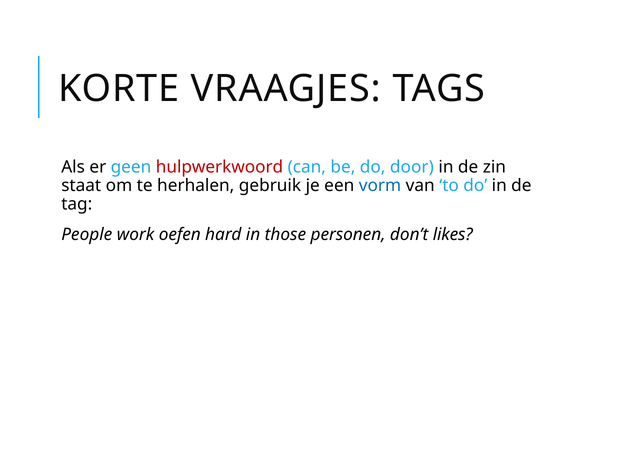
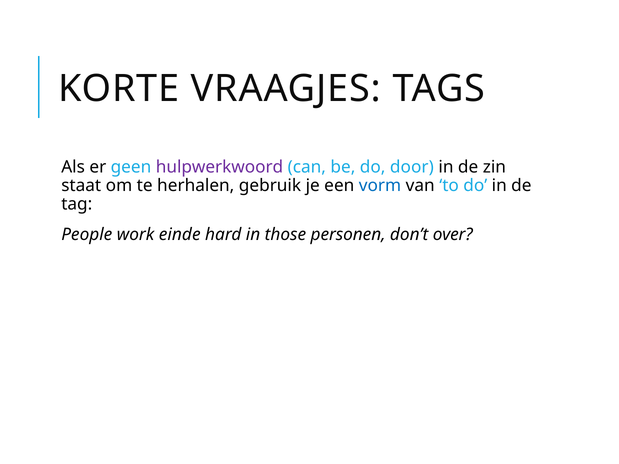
hulpwerkwoord colour: red -> purple
oefen: oefen -> einde
likes: likes -> over
